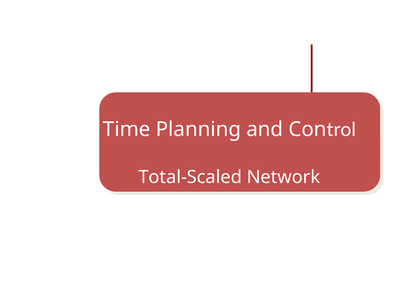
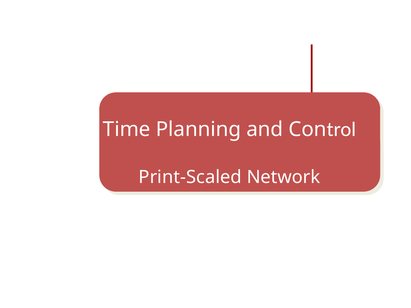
Total-Scaled: Total-Scaled -> Print-Scaled
